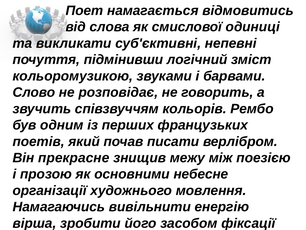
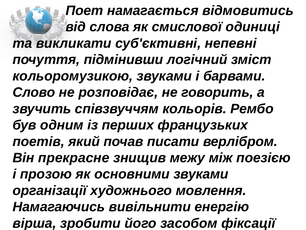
основними небесне: небесне -> звуками
